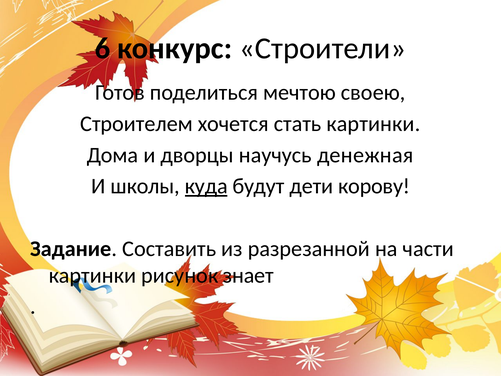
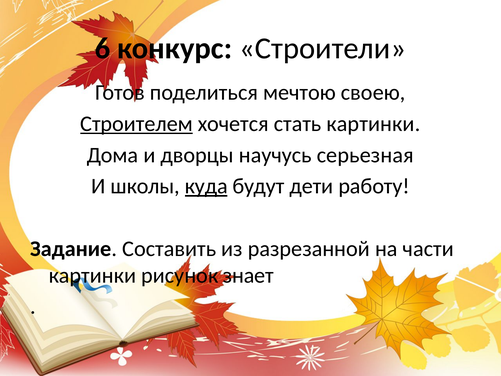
Строителем underline: none -> present
денежная: денежная -> серьезная
корову: корову -> работу
